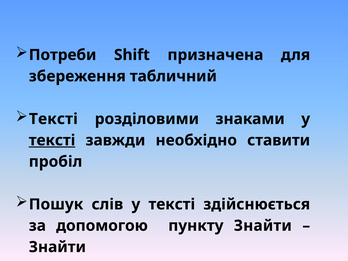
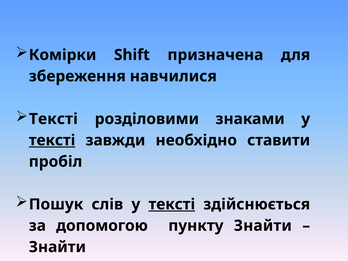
Потреби: Потреби -> Комірки
табличний: табличний -> навчилися
тексті at (172, 204) underline: none -> present
